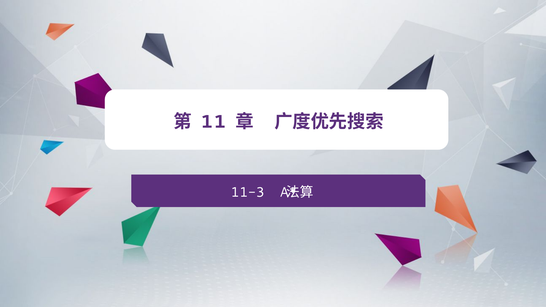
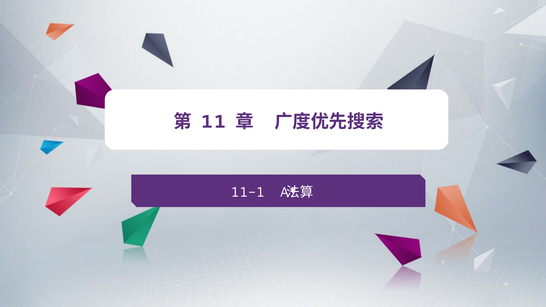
11-3: 11-3 -> 11-1
